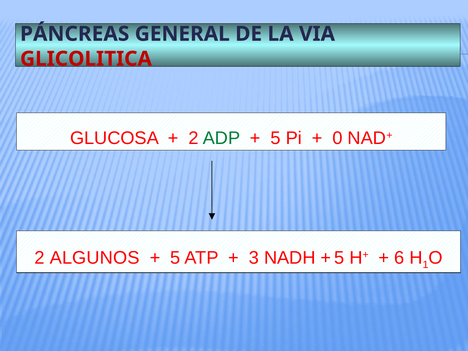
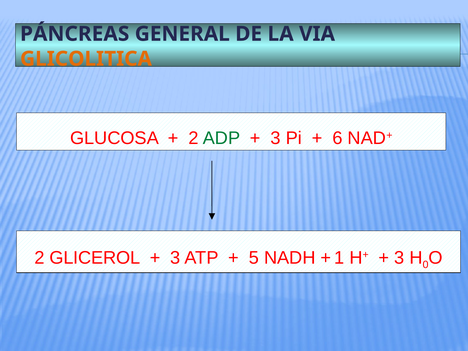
GLICOLITICA colour: red -> orange
5 at (276, 138): 5 -> 3
0: 0 -> 6
ALGUNOS: ALGUNOS -> GLICEROL
5 at (175, 258): 5 -> 3
3: 3 -> 5
5 at (339, 258): 5 -> 1
6 at (399, 258): 6 -> 3
1: 1 -> 0
